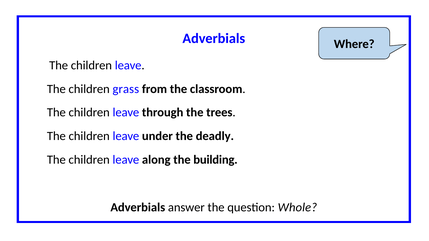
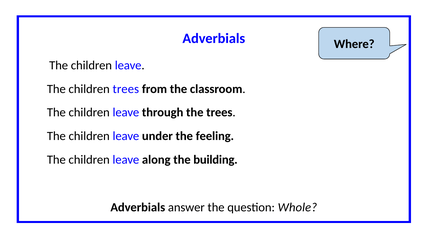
children grass: grass -> trees
deadly: deadly -> feeling
